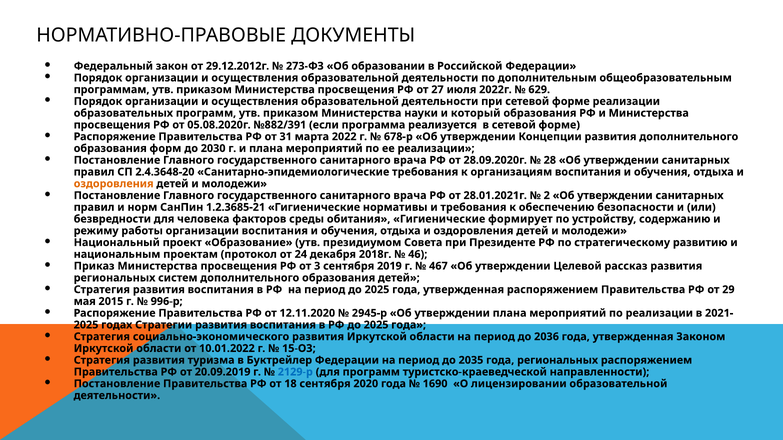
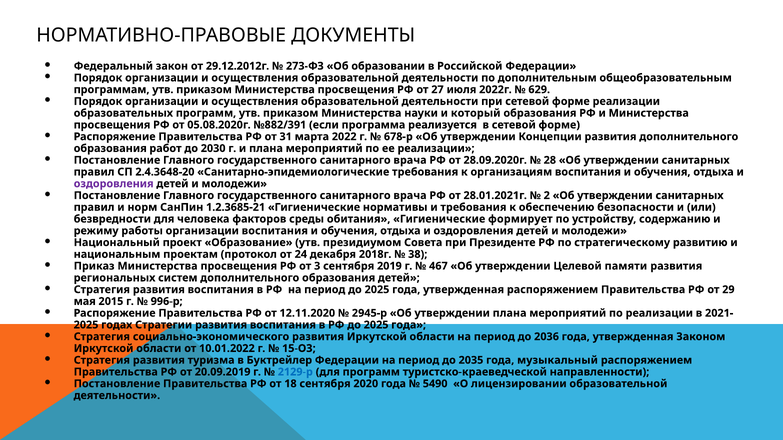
форм: форм -> работ
оздоровления at (114, 184) colour: orange -> purple
46: 46 -> 38
рассказ: рассказ -> памяти
года региональных: региональных -> музыкальный
1690: 1690 -> 5490
